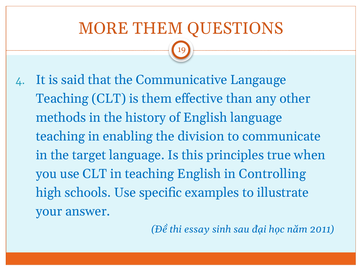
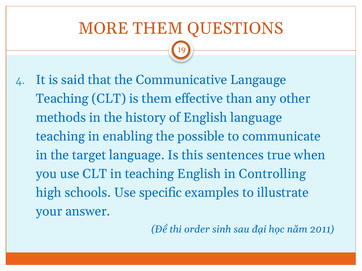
division: division -> possible
principles: principles -> sentences
essay: essay -> order
